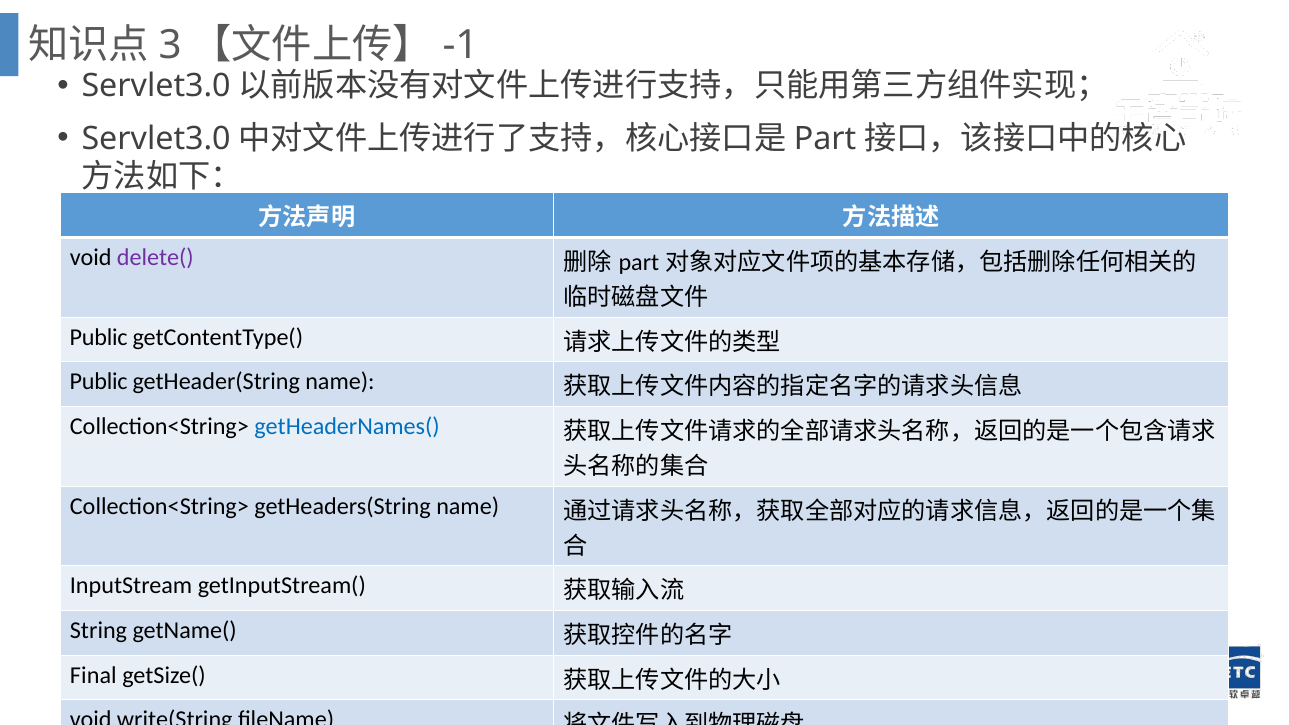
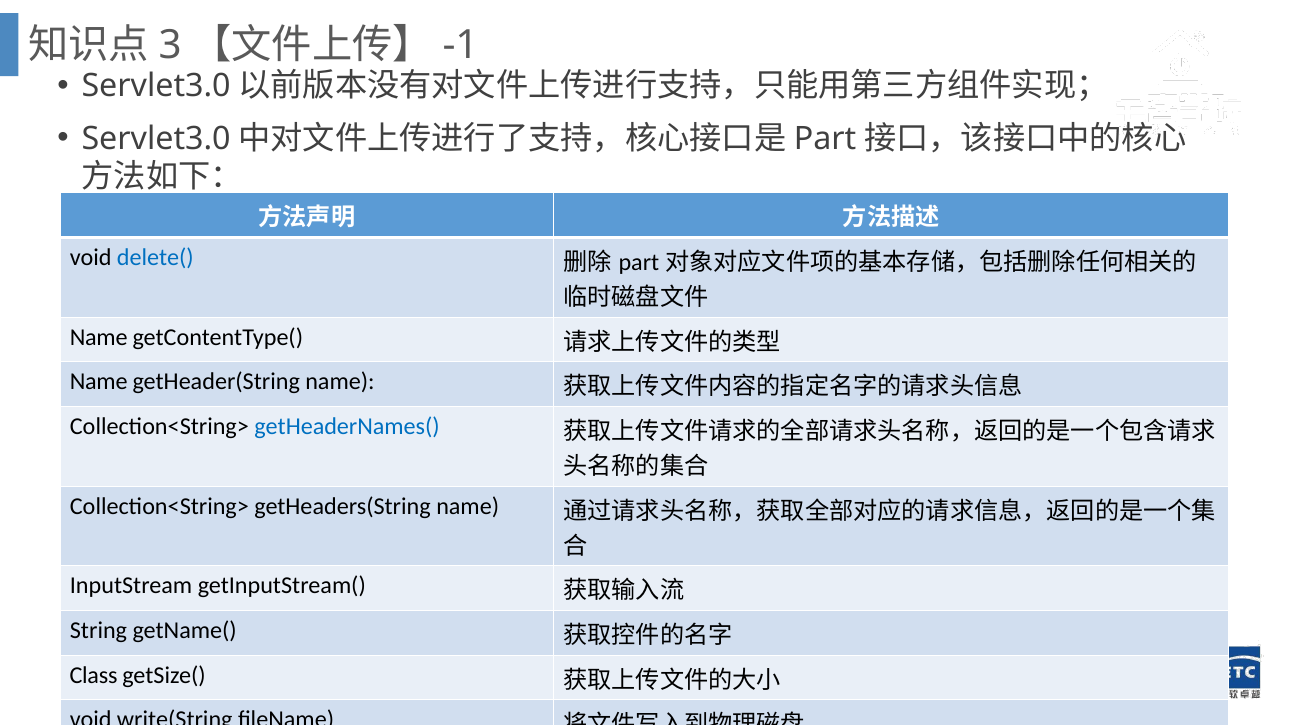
delete( colour: purple -> blue
Public at (99, 337): Public -> Name
Public at (99, 382): Public -> Name
Final: Final -> Class
